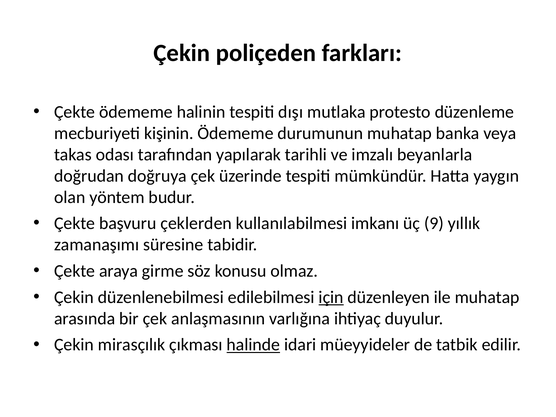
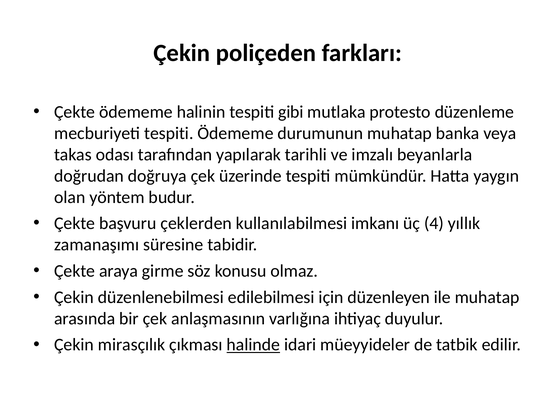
dışı: dışı -> gibi
mecburiyeti kişinin: kişinin -> tespiti
9: 9 -> 4
için underline: present -> none
